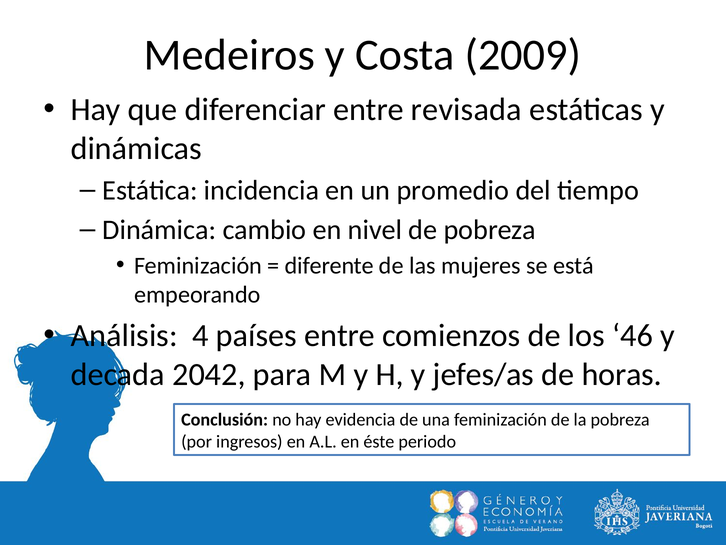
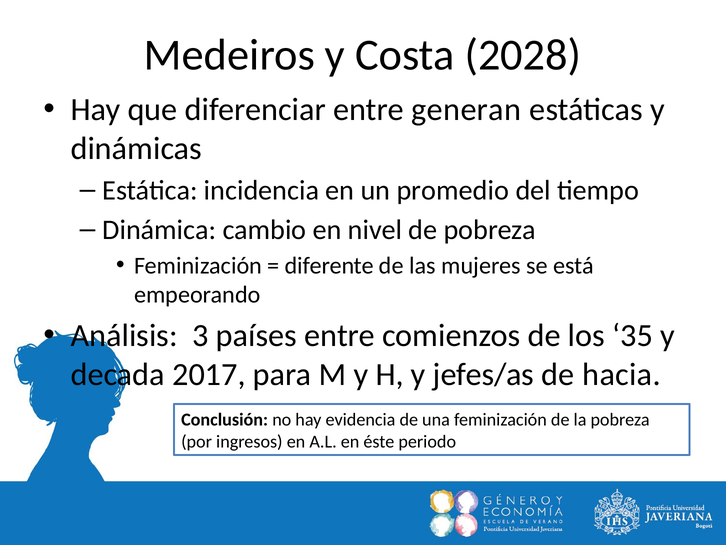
2009: 2009 -> 2028
revisada: revisada -> generan
4: 4 -> 3
46: 46 -> 35
2042: 2042 -> 2017
horas: horas -> hacia
